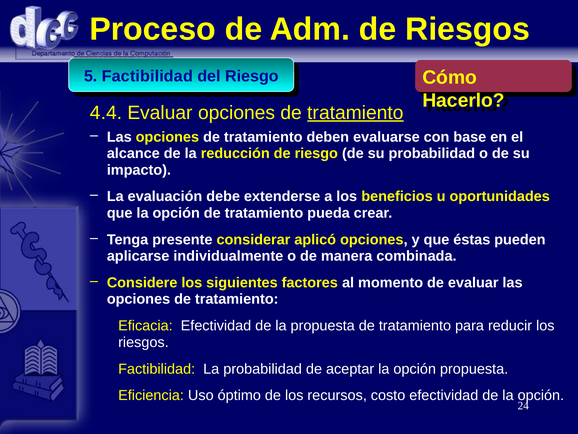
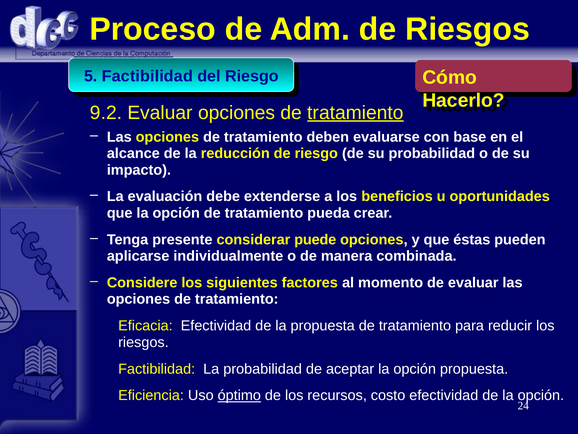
4.4: 4.4 -> 9.2
aplicó: aplicó -> puede
óptimo underline: none -> present
